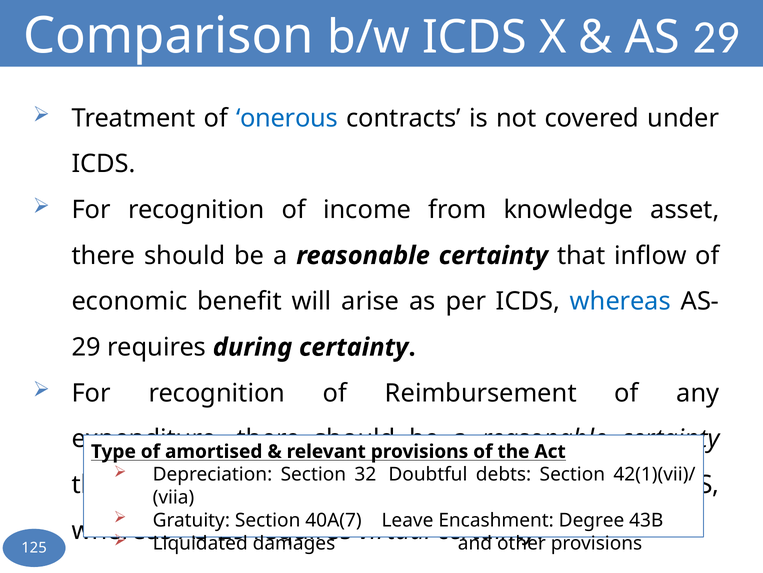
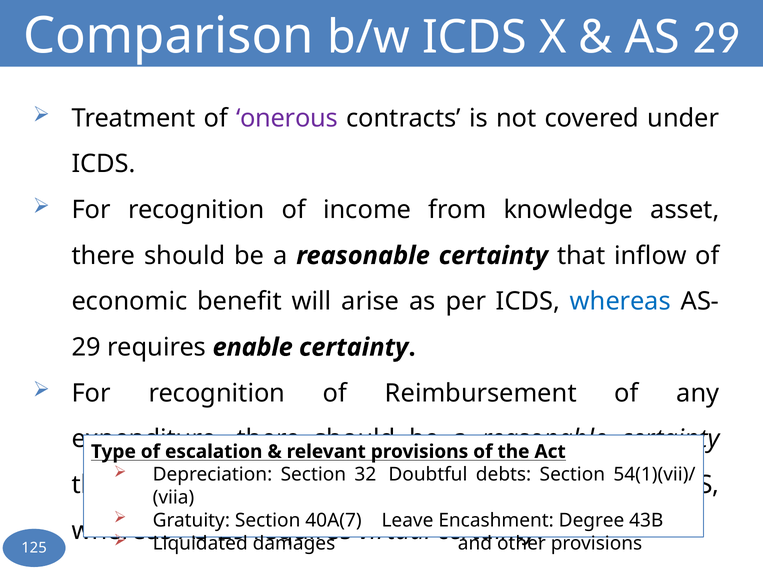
onerous colour: blue -> purple
during: during -> enable
amortised: amortised -> escalation
42(1)(vii)/: 42(1)(vii)/ -> 54(1)(vii)/
